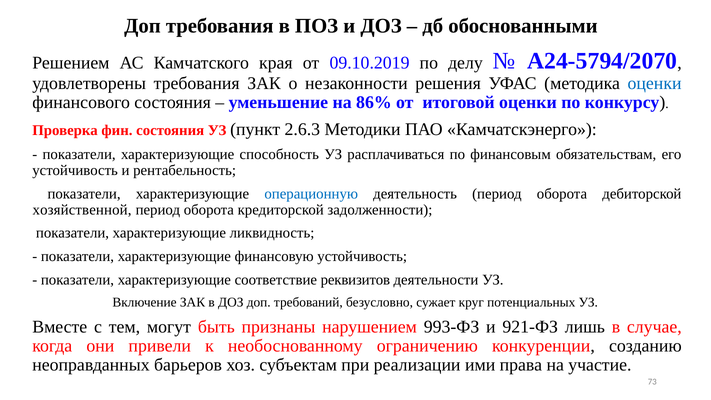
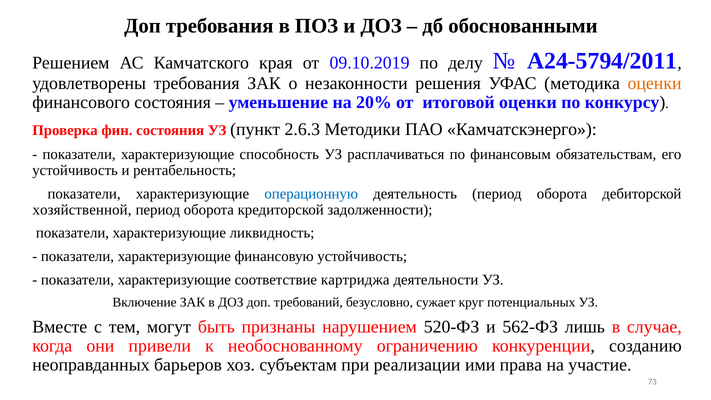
А24-5794/2070: А24-5794/2070 -> А24-5794/2011
оценки at (655, 83) colour: blue -> orange
86%: 86% -> 20%
реквизитов: реквизитов -> картриджа
993-ФЗ: 993-ФЗ -> 520-ФЗ
921-ФЗ: 921-ФЗ -> 562-ФЗ
